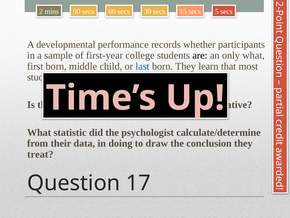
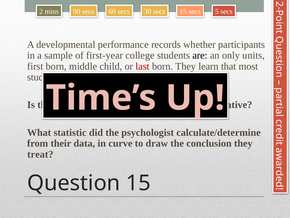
only what: what -> units
last colour: blue -> red
doing: doing -> curve
Question 17: 17 -> 15
